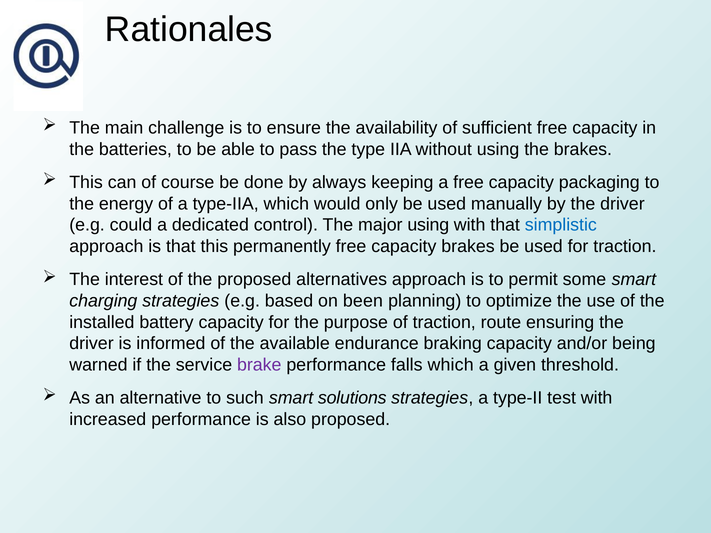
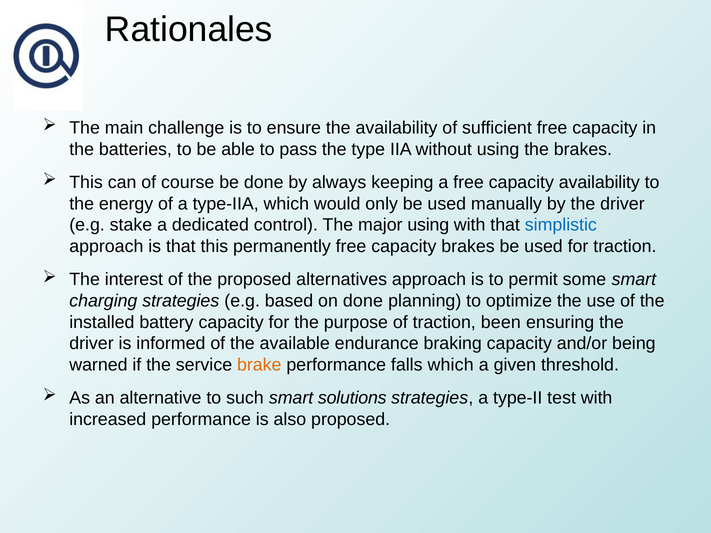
capacity packaging: packaging -> availability
could: could -> stake
on been: been -> done
route: route -> been
brake colour: purple -> orange
